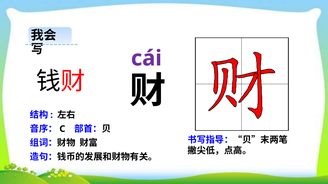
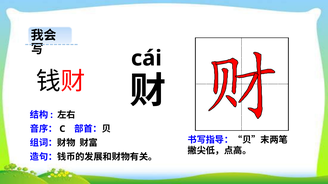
cái colour: purple -> black
